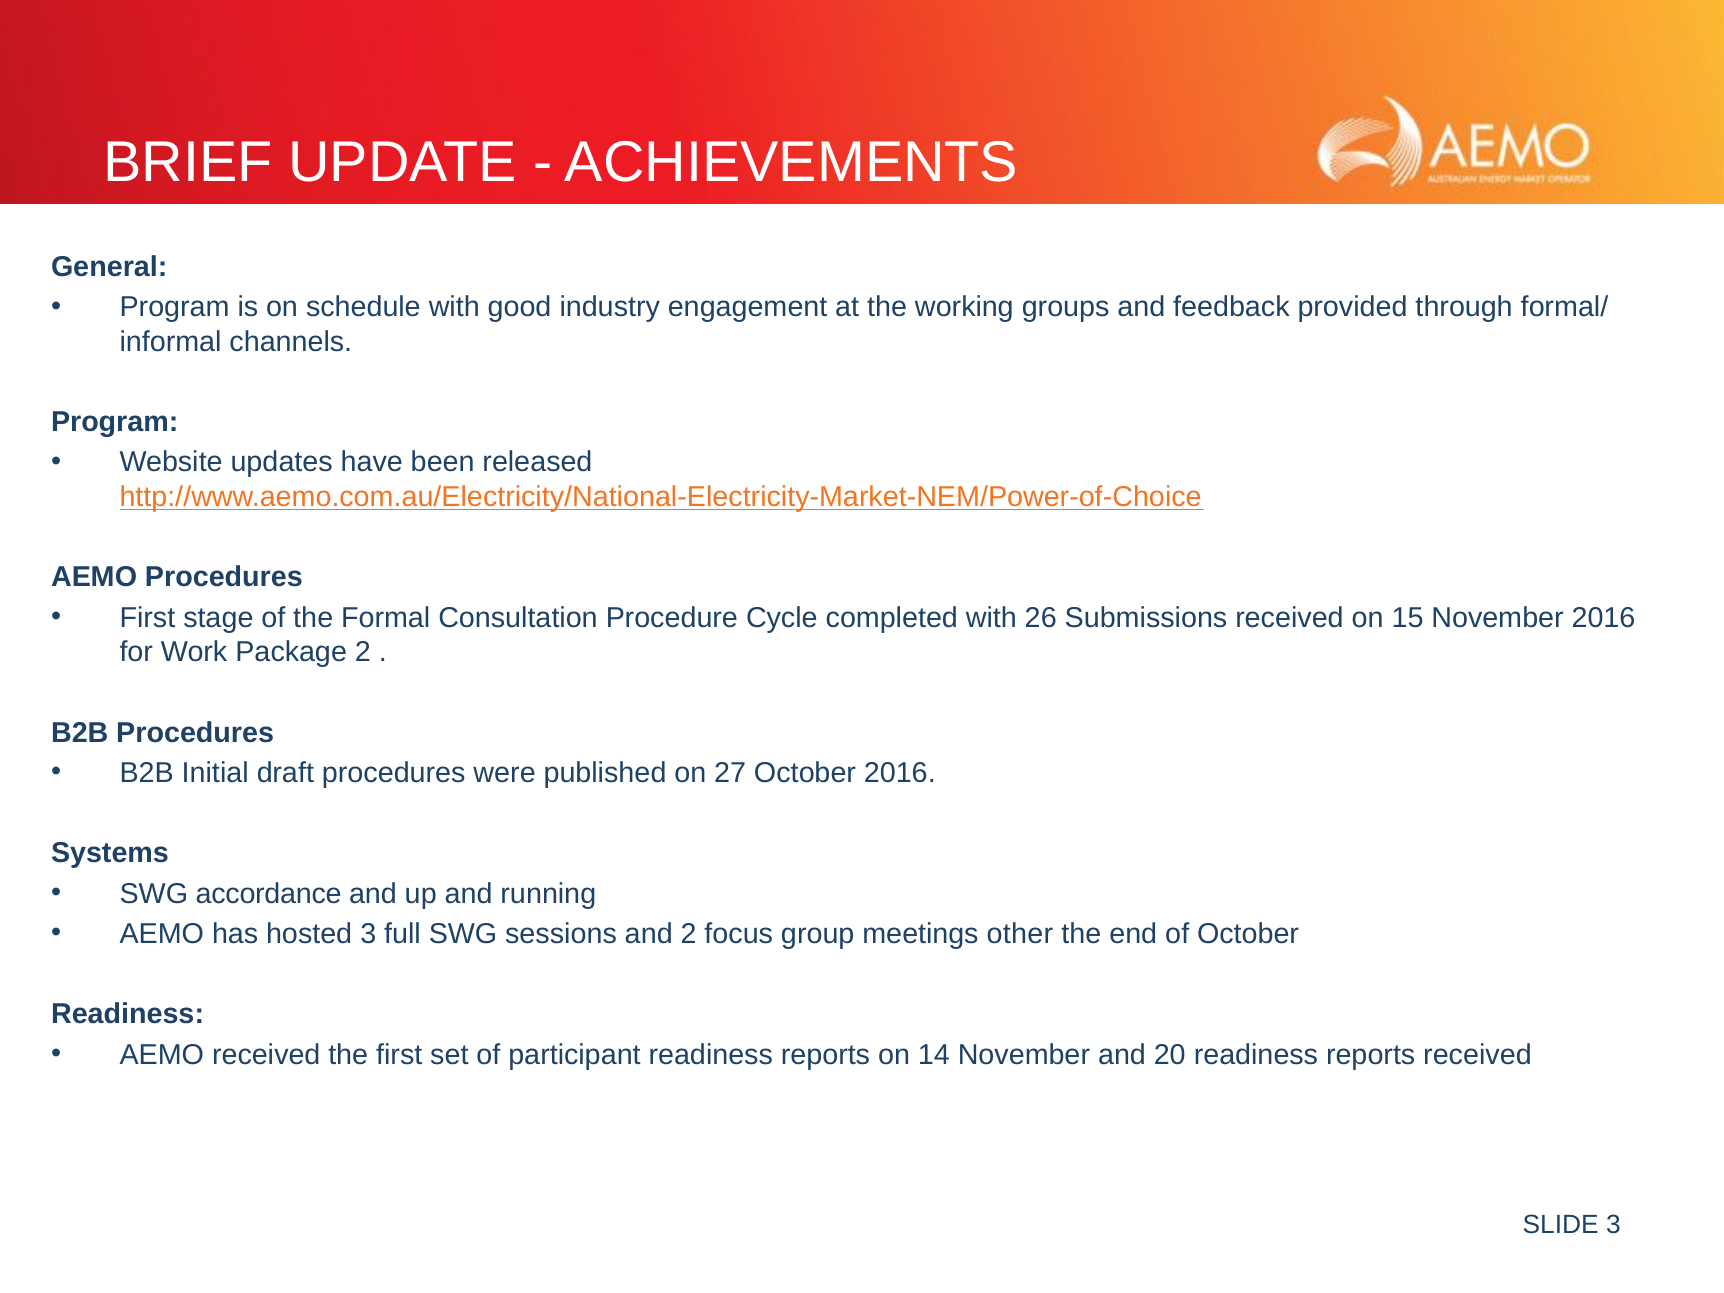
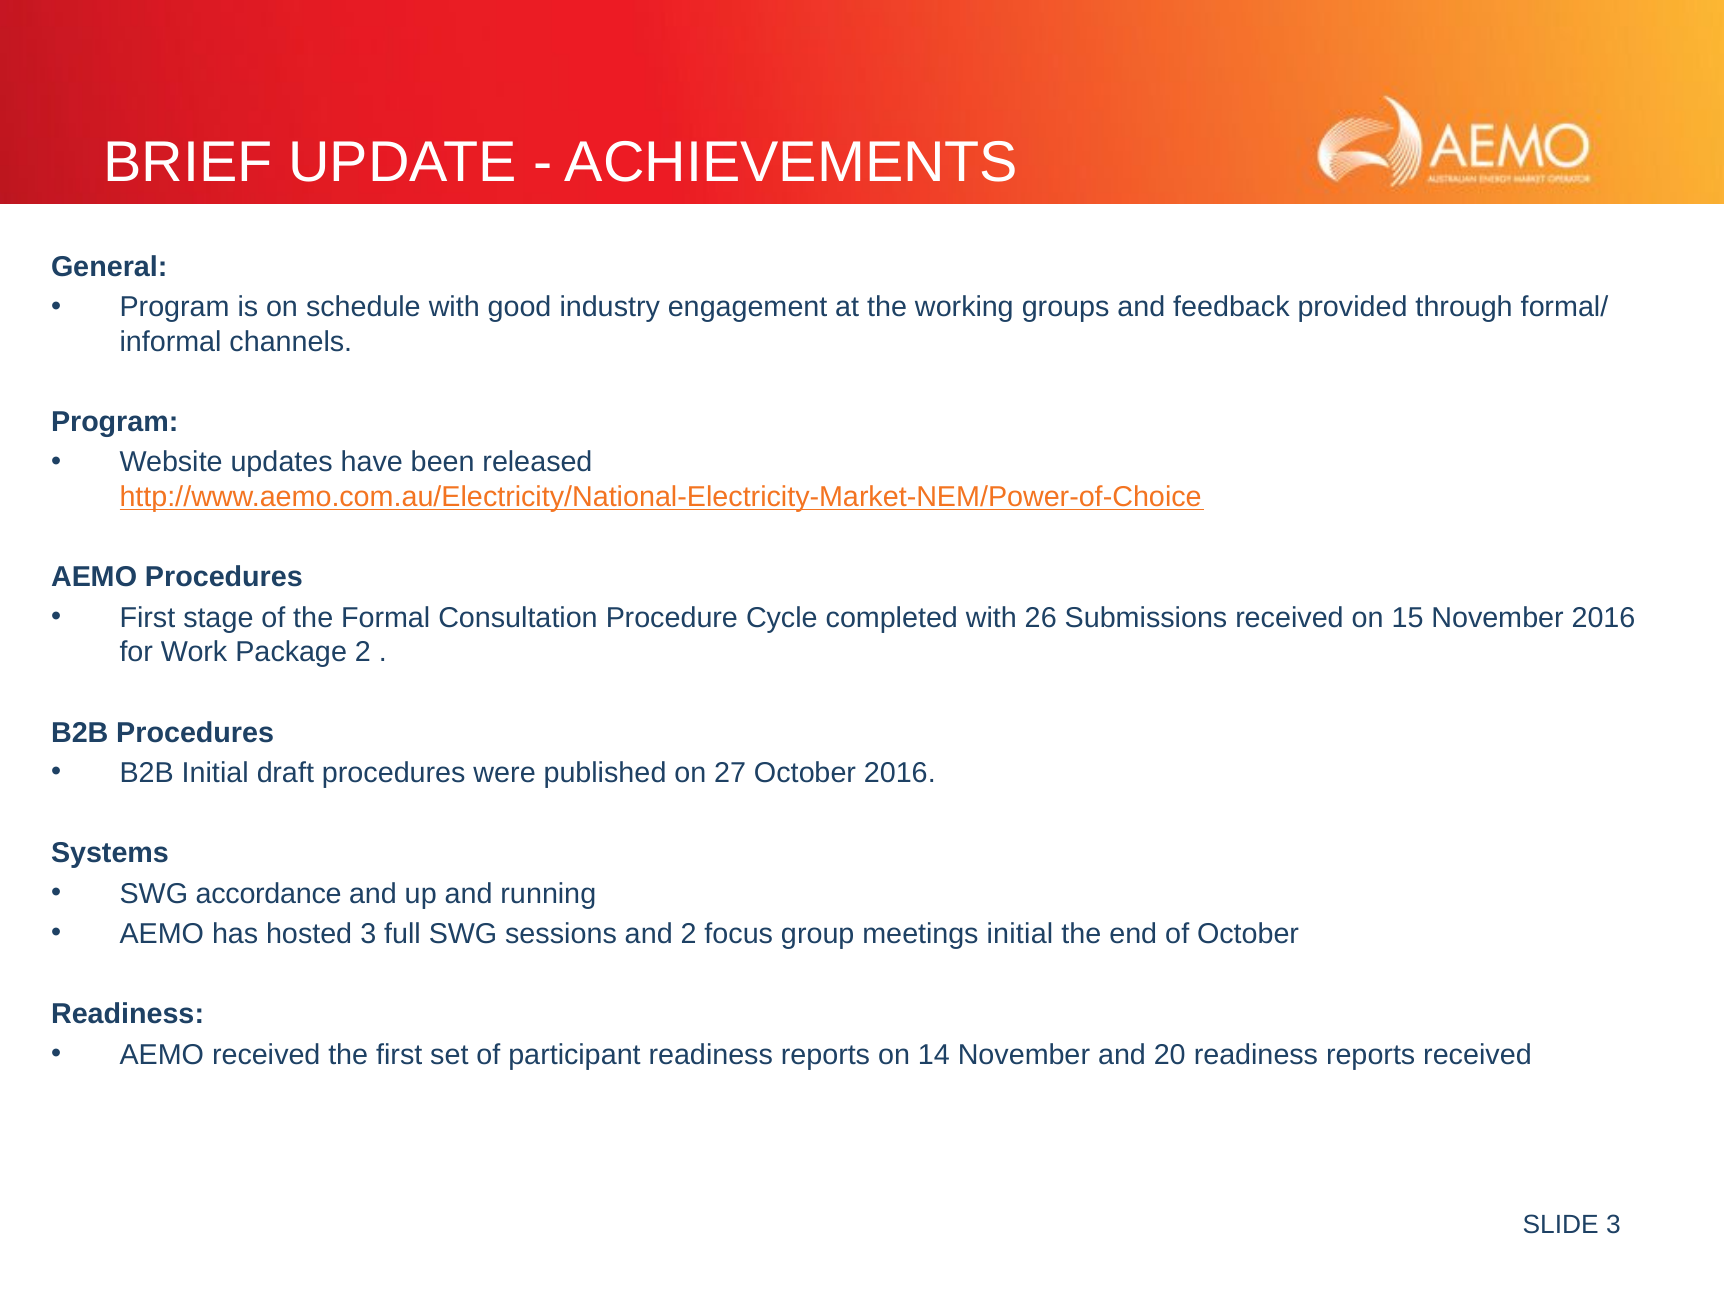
meetings other: other -> initial
